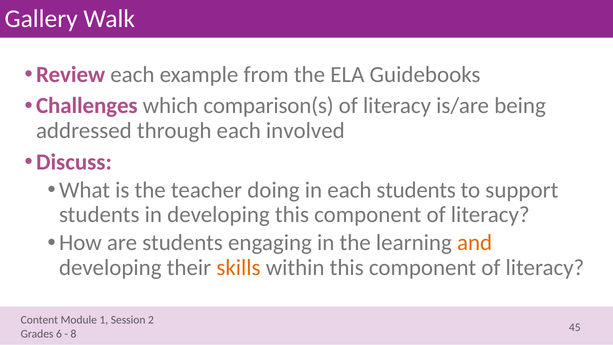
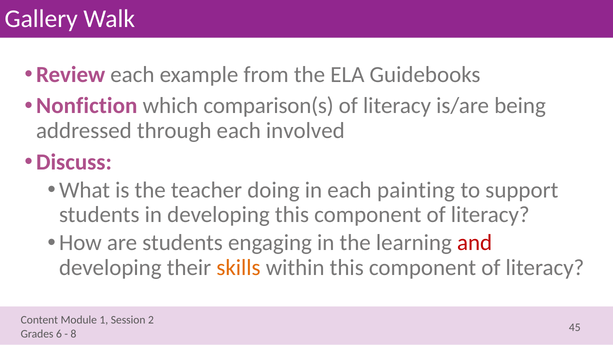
Challenges: Challenges -> Nonfiction
each students: students -> painting
and colour: orange -> red
